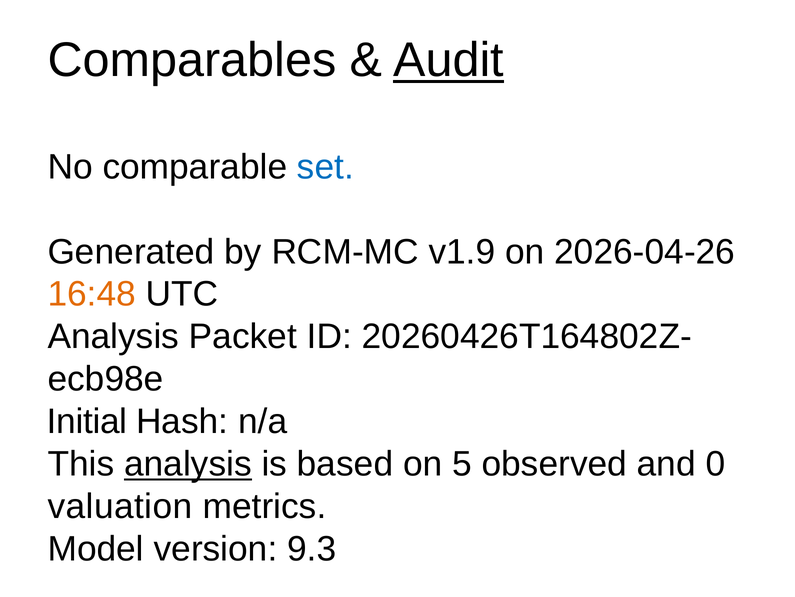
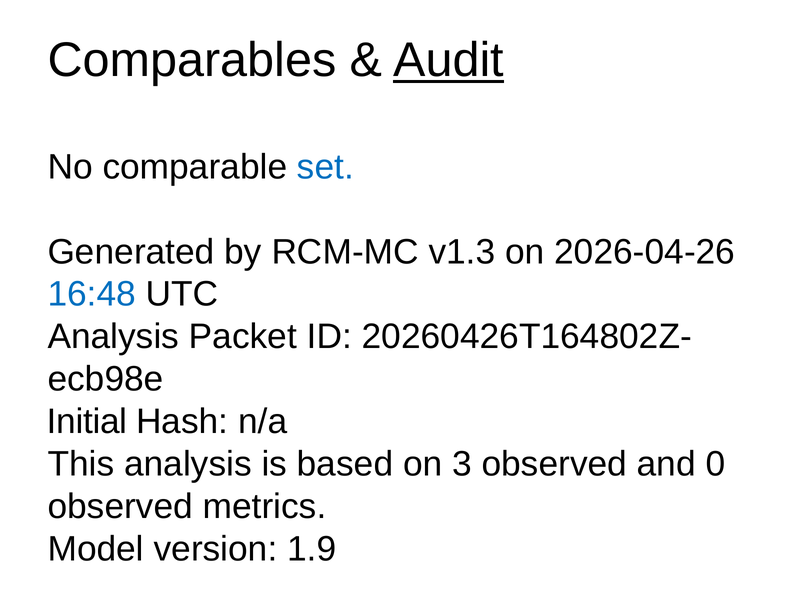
v1.9: v1.9 -> v1.3
16:48 colour: orange -> blue
analysis at (188, 464) underline: present -> none
5: 5 -> 3
valuation at (120, 506): valuation -> observed
9.3: 9.3 -> 1.9
